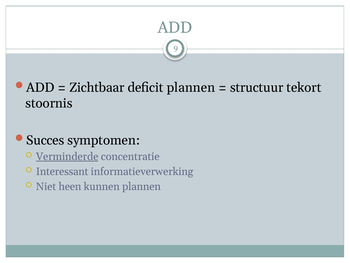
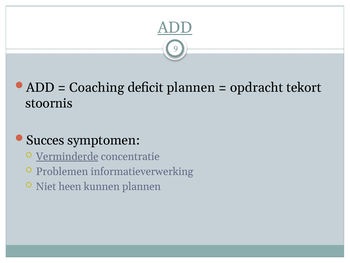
ADD at (175, 28) underline: none -> present
Zichtbaar: Zichtbaar -> Coaching
structuur: structuur -> opdracht
Interessant: Interessant -> Problemen
